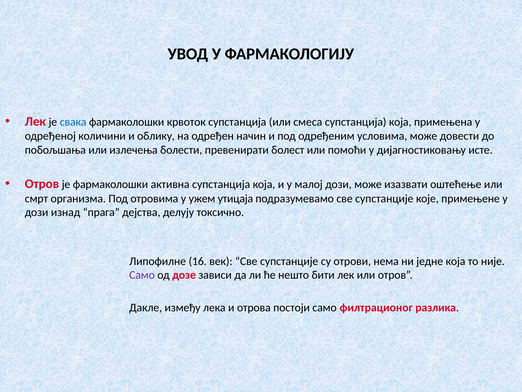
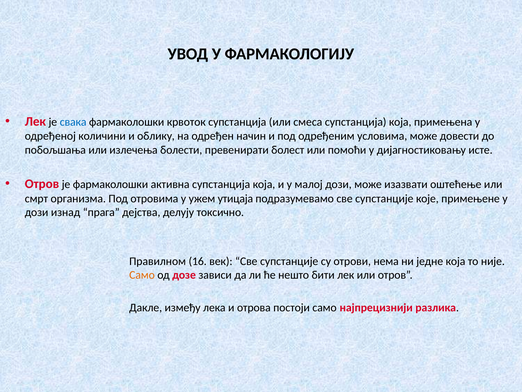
Липофилне: Липофилне -> Правилном
Само at (142, 275) colour: purple -> orange
филтрационог: филтрационог -> најпрецизнији
